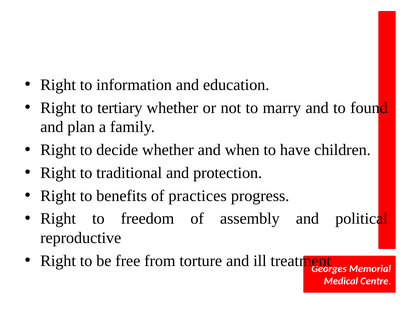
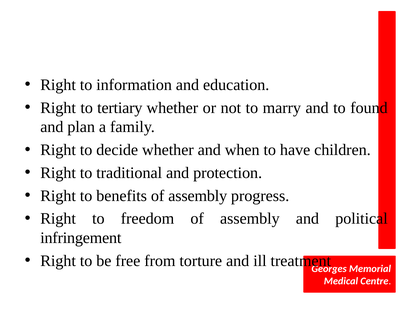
benefits of practices: practices -> assembly
reproductive: reproductive -> infringement
